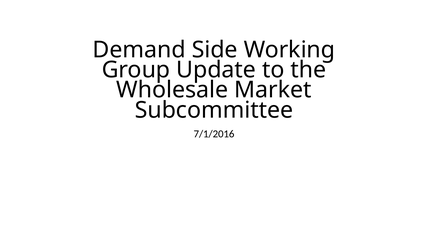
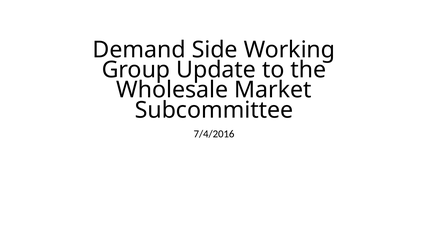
7/1/2016: 7/1/2016 -> 7/4/2016
